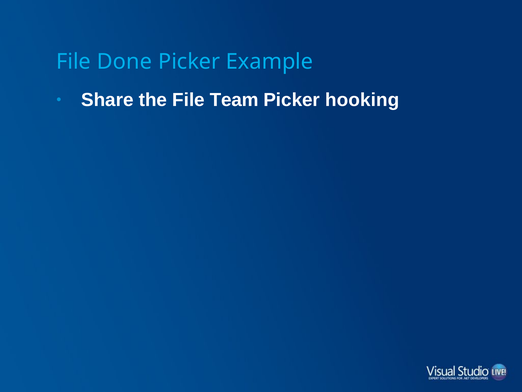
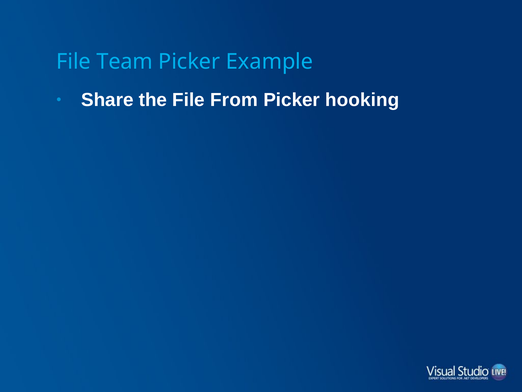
Done: Done -> Team
Team: Team -> From
